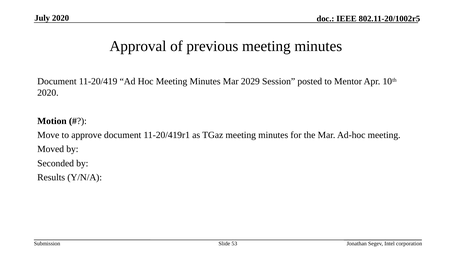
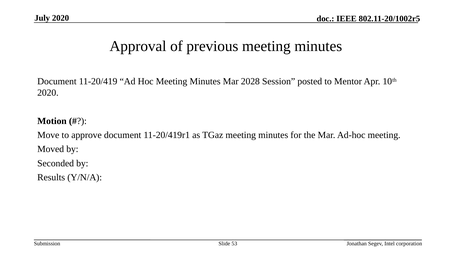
2029: 2029 -> 2028
